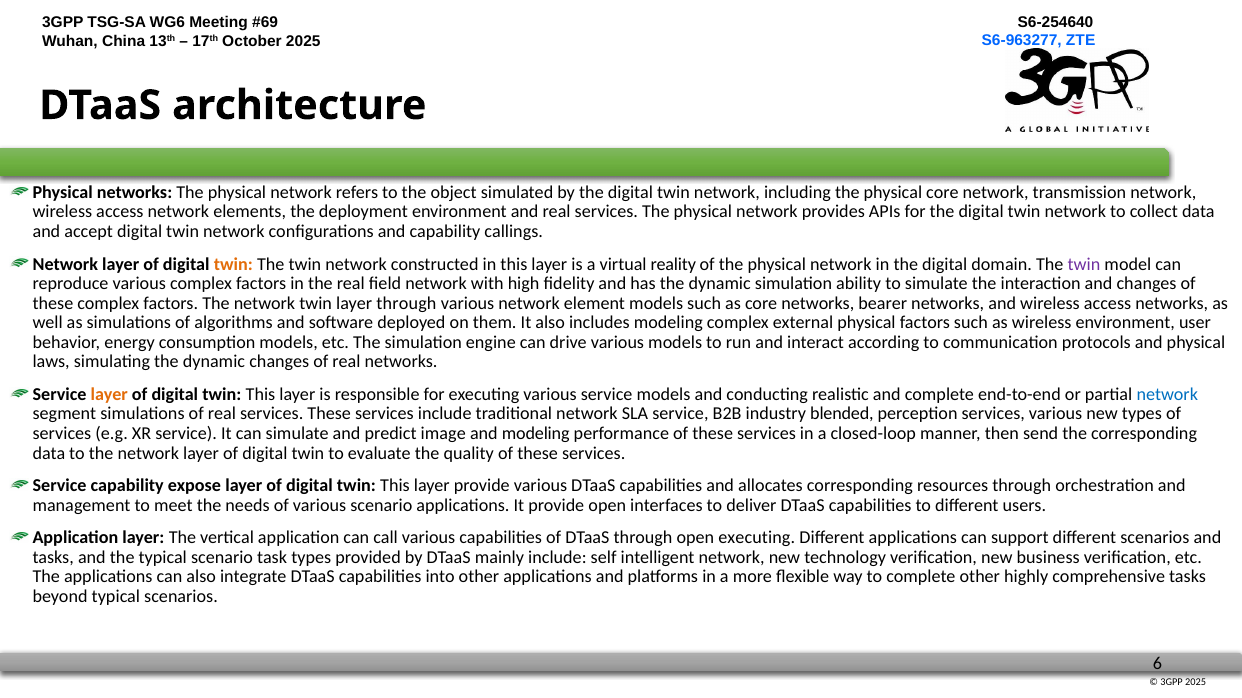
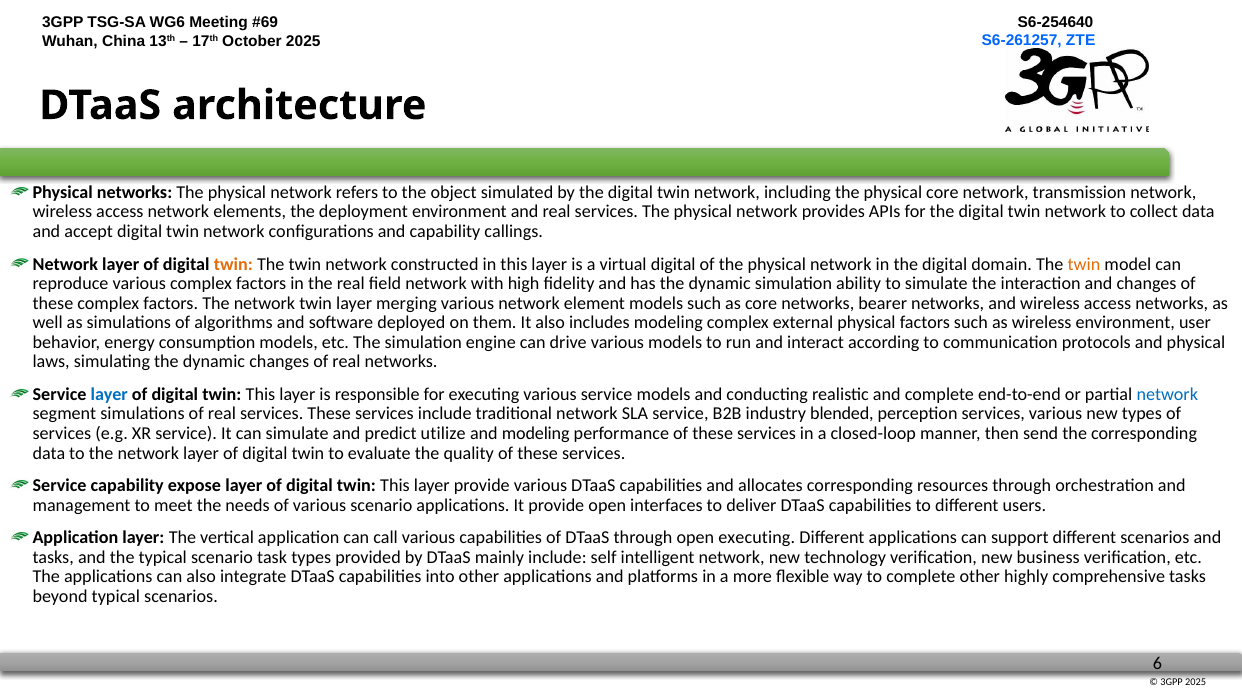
S6-963277: S6-963277 -> S6-261257
virtual reality: reality -> digital
twin at (1084, 264) colour: purple -> orange
layer through: through -> merging
layer at (109, 395) colour: orange -> blue
image: image -> utilize
